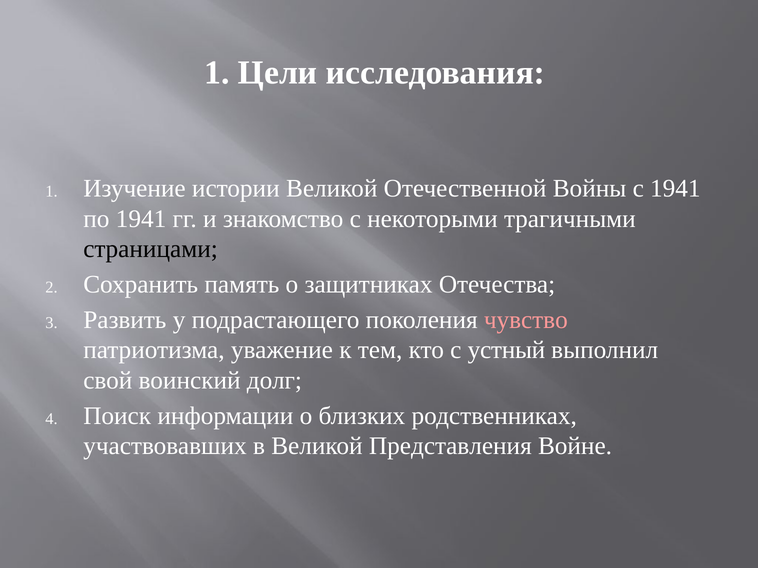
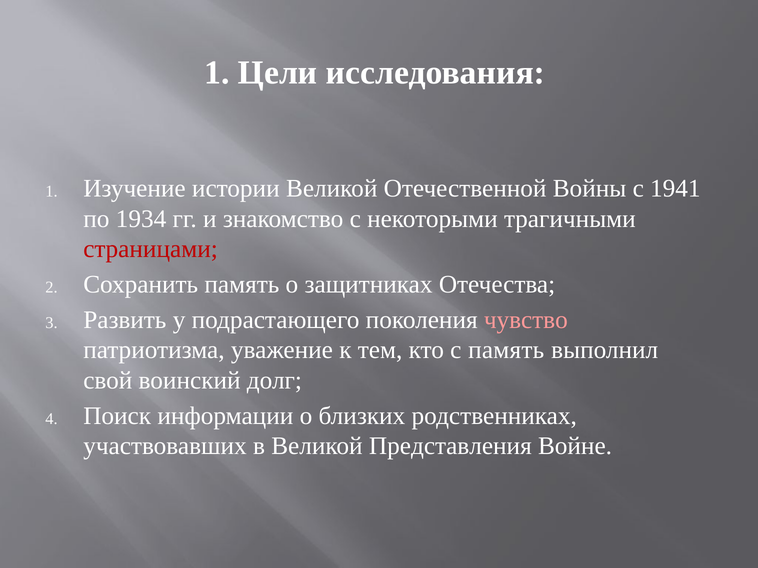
по 1941: 1941 -> 1934
страницами colour: black -> red
с устный: устный -> память
